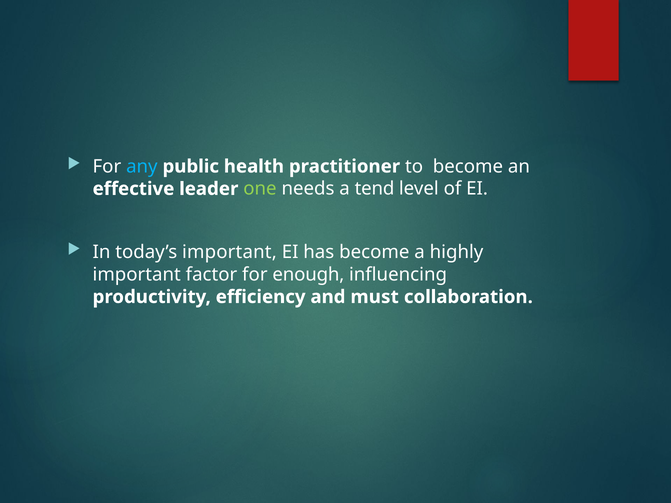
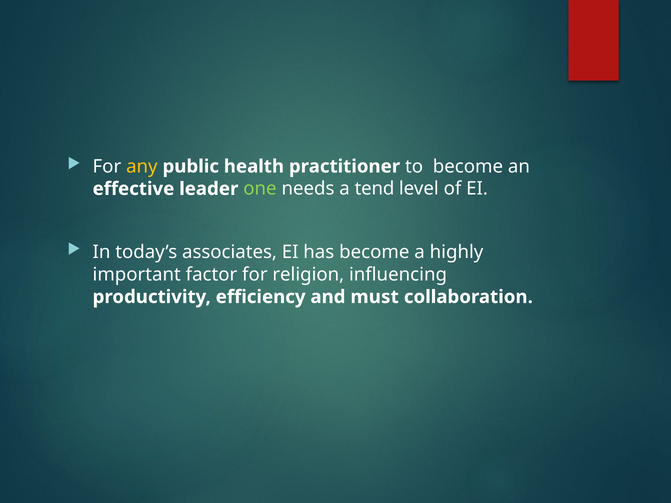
any colour: light blue -> yellow
today’s important: important -> associates
enough: enough -> religion
